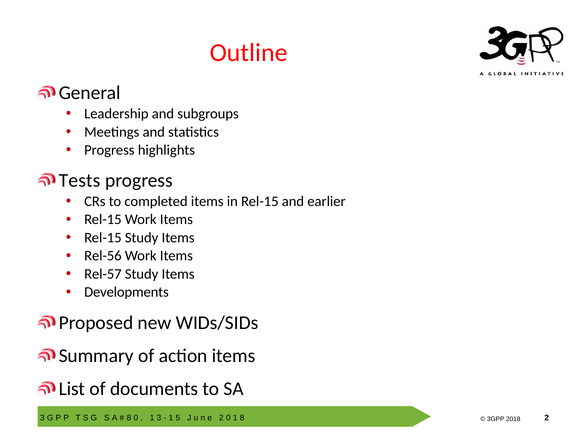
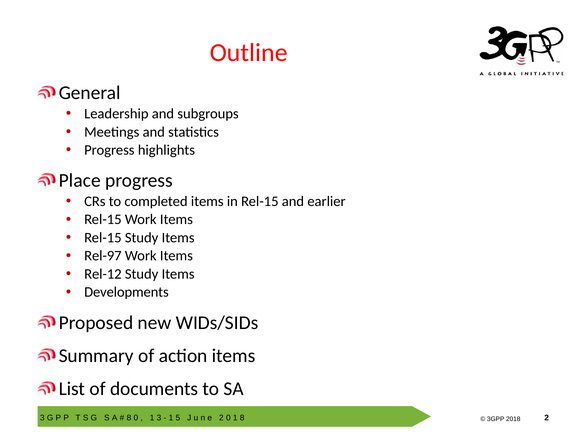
Tests: Tests -> Place
Rel-56: Rel-56 -> Rel-97
Rel-57: Rel-57 -> Rel-12
